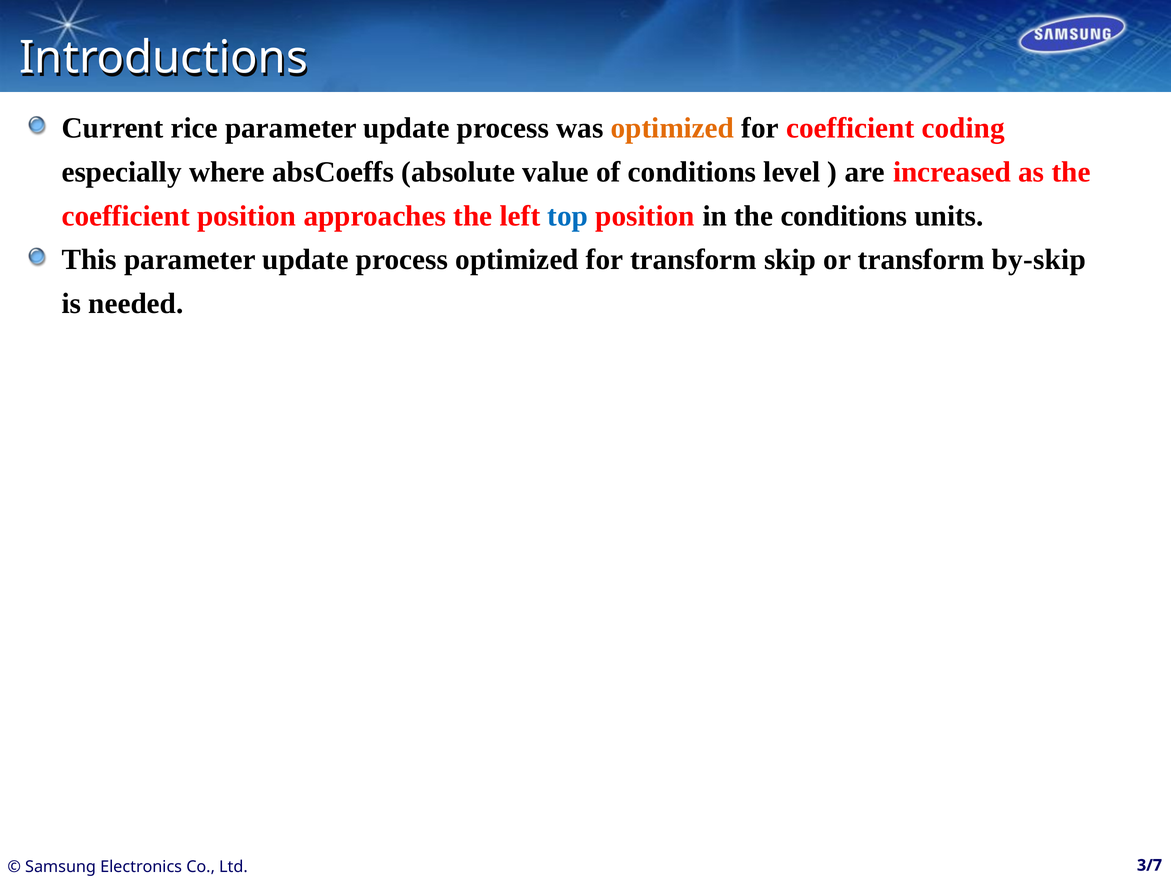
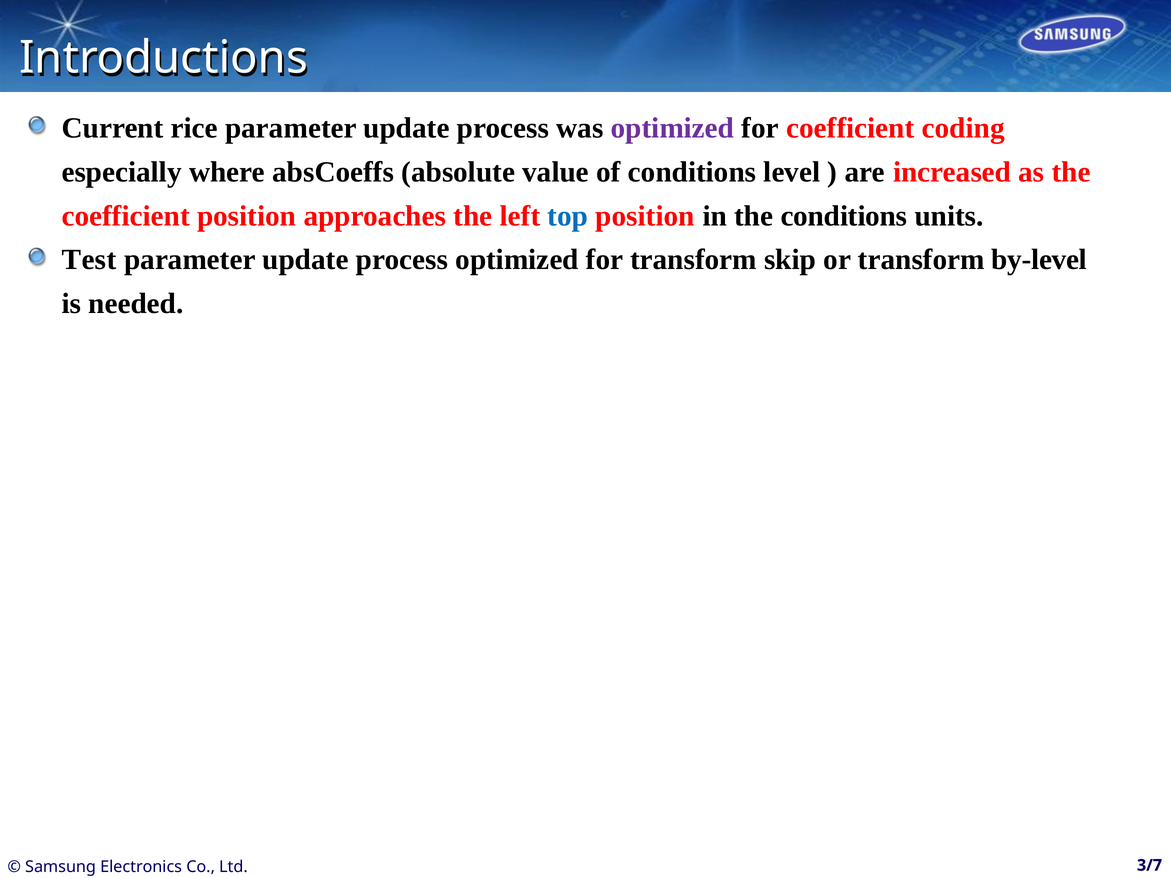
optimized at (672, 128) colour: orange -> purple
This: This -> Test
by-skip: by-skip -> by-level
